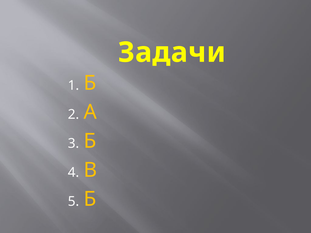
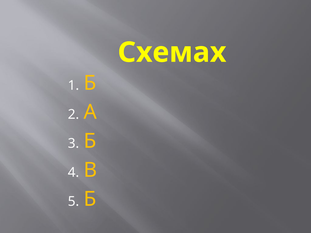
Задачи: Задачи -> Схемах
